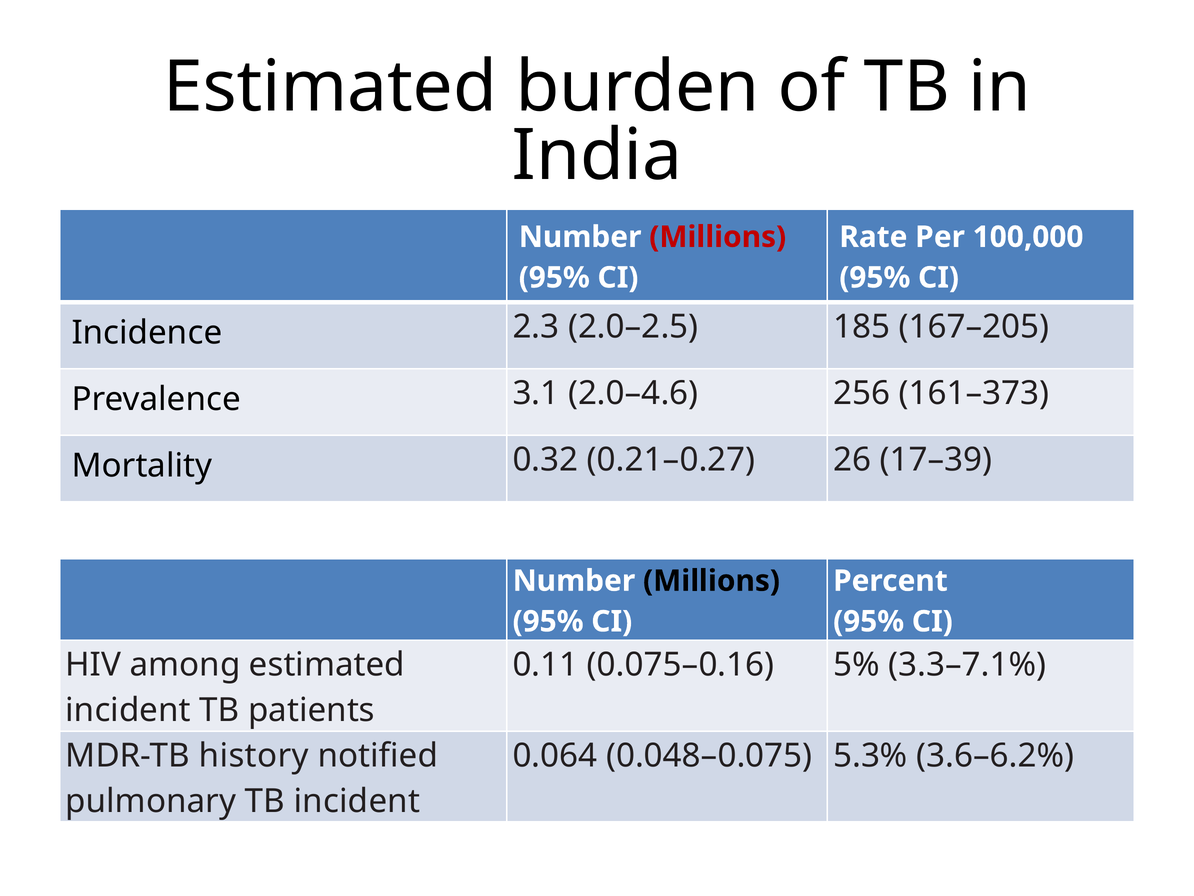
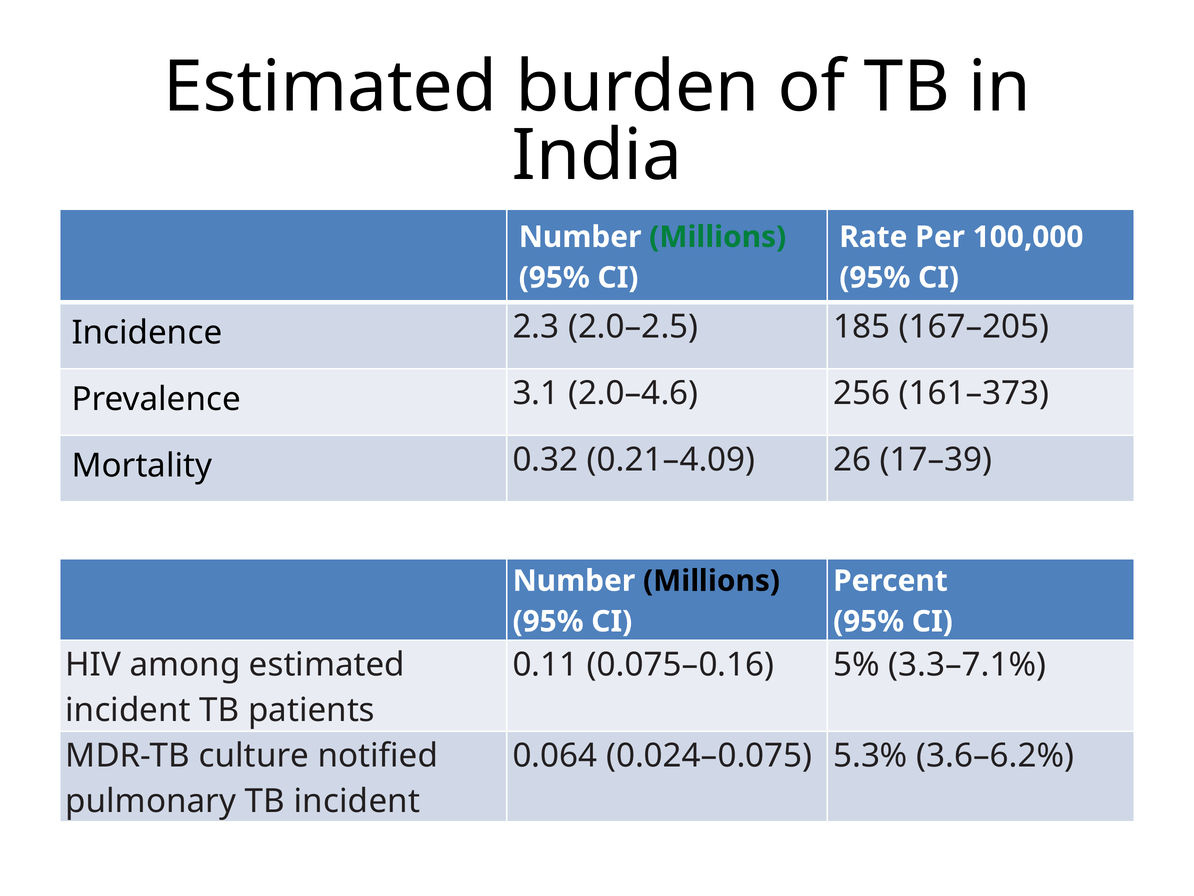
Millions at (718, 237) colour: red -> green
0.21–0.27: 0.21–0.27 -> 0.21–4.09
history: history -> culture
0.048–0.075: 0.048–0.075 -> 0.024–0.075
